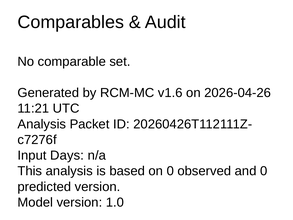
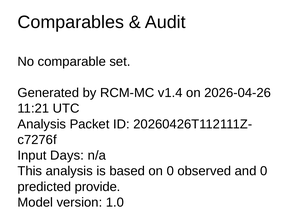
v1.6: v1.6 -> v1.4
predicted version: version -> provide
